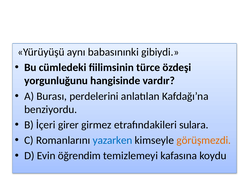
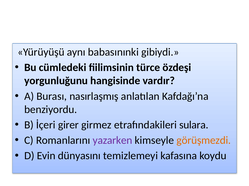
perdelerini: perdelerini -> nasırlaşmış
yazarken colour: blue -> purple
öğrendim: öğrendim -> dünyasını
